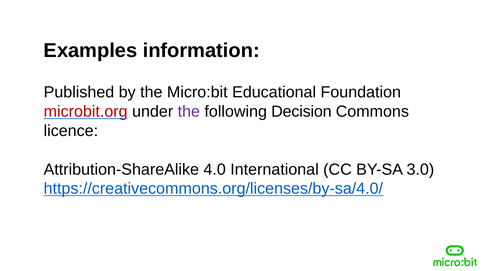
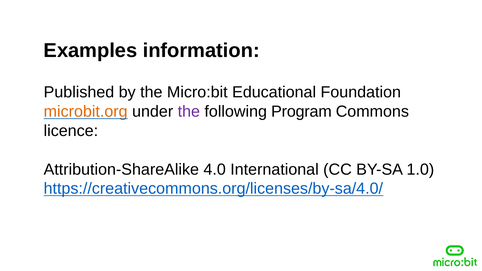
microbit.org colour: red -> orange
Decision: Decision -> Program
3.0: 3.0 -> 1.0
